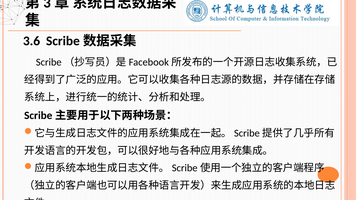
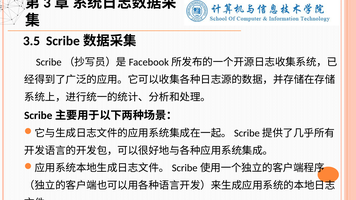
3.6: 3.6 -> 3.5
